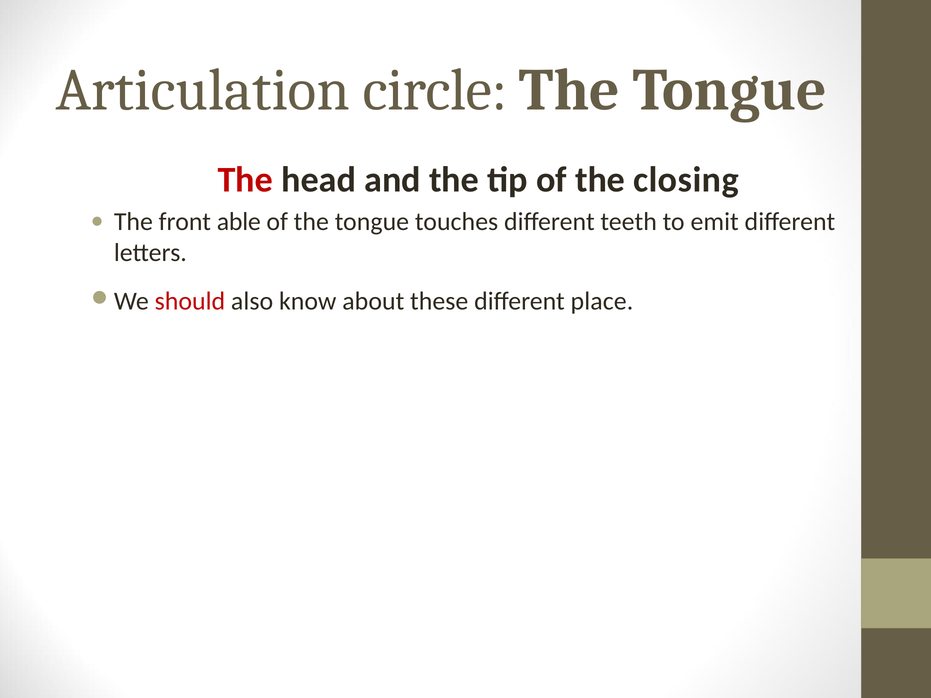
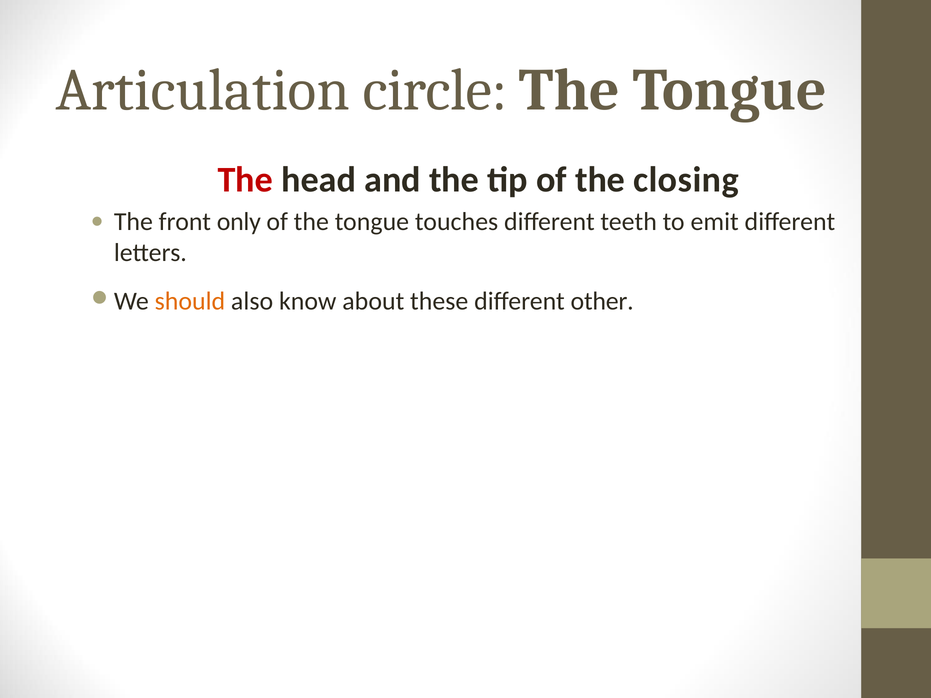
able: able -> only
should colour: red -> orange
place: place -> other
